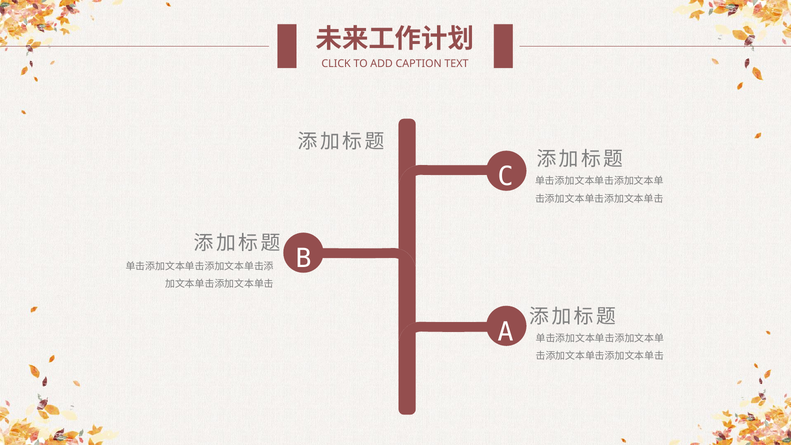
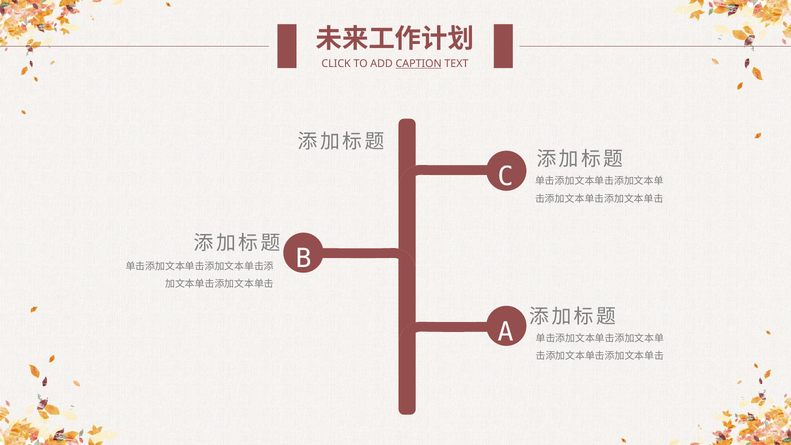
CAPTION underline: none -> present
